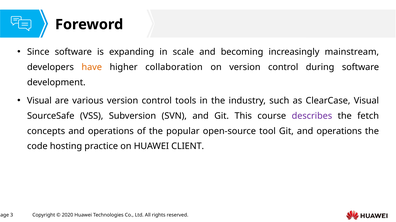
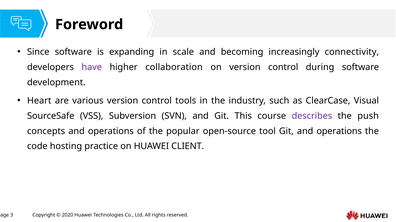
mainstream: mainstream -> connectivity
have colour: orange -> purple
Visual at (39, 101): Visual -> Heart
fetch: fetch -> push
